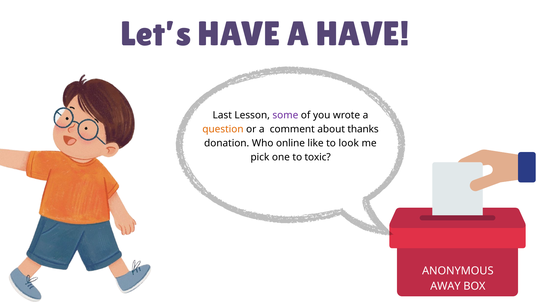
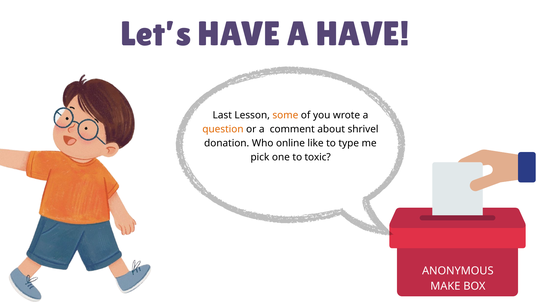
some colour: purple -> orange
thanks: thanks -> shrivel
look: look -> type
AWAY: AWAY -> MAKE
